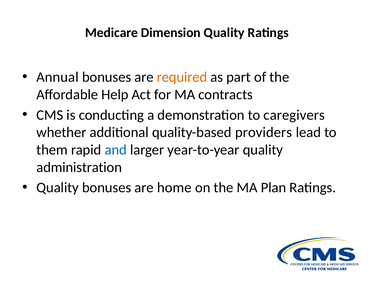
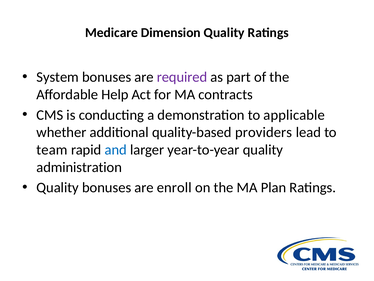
Annual: Annual -> System
required colour: orange -> purple
caregivers: caregivers -> applicable
them: them -> team
home: home -> enroll
